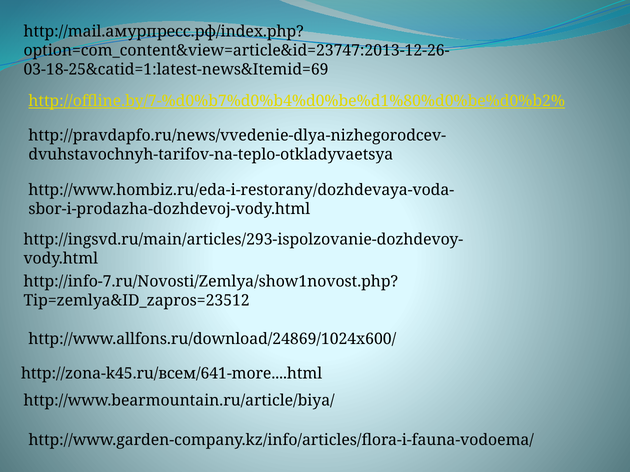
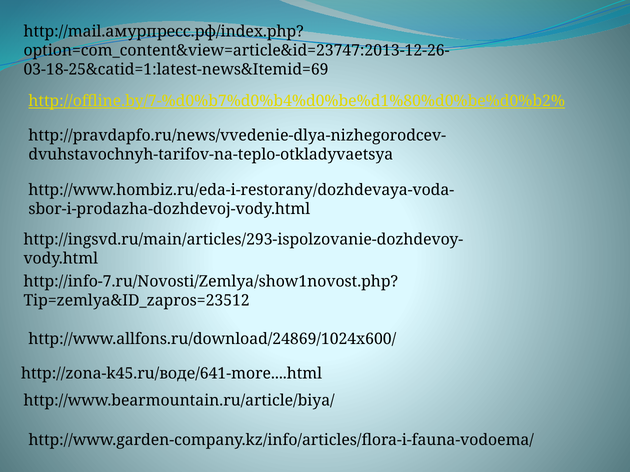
http://zona-k45.ru/всем/641-more....html: http://zona-k45.ru/всем/641-more....html -> http://zona-k45.ru/воде/641-more....html
